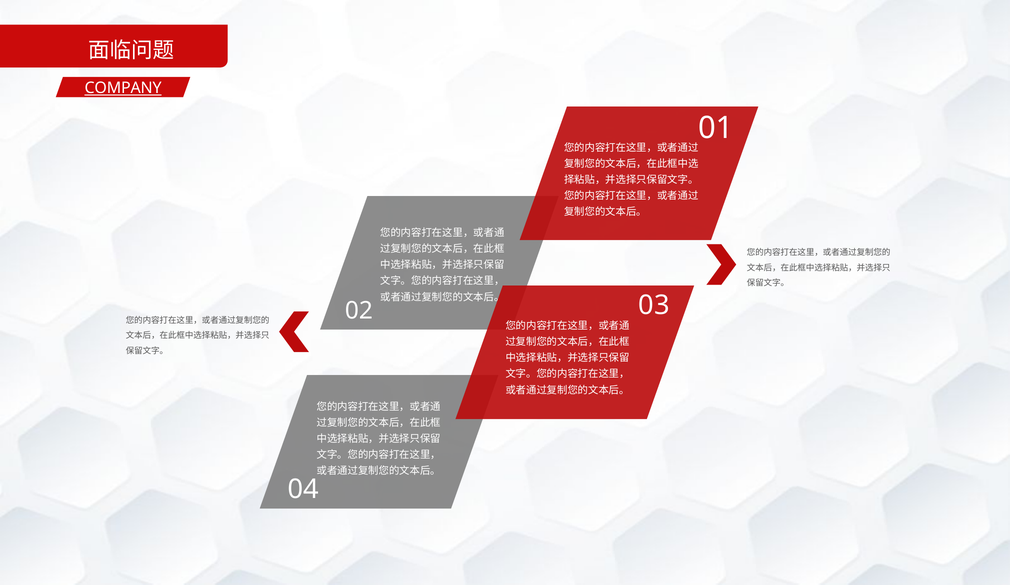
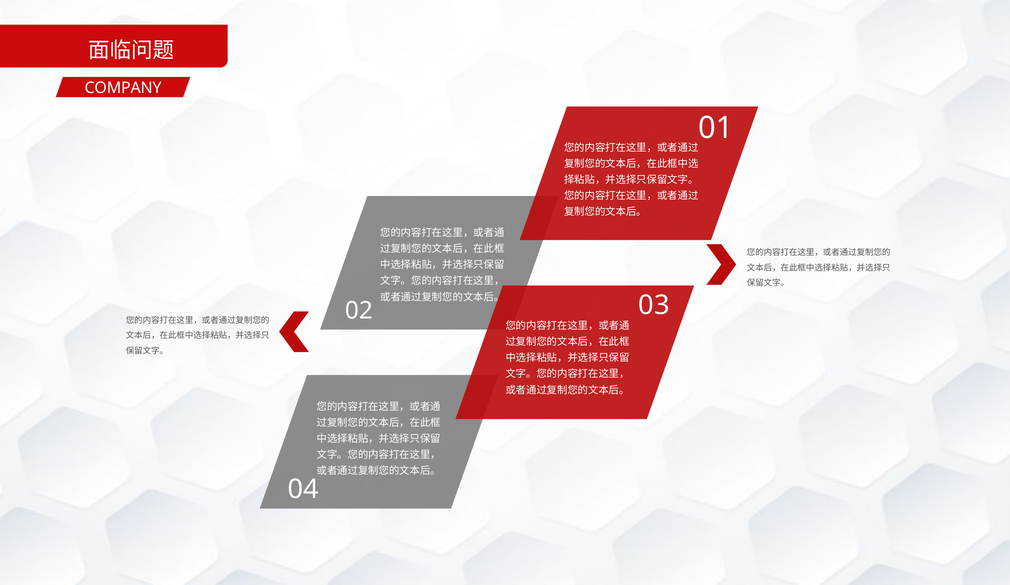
COMPANY underline: present -> none
